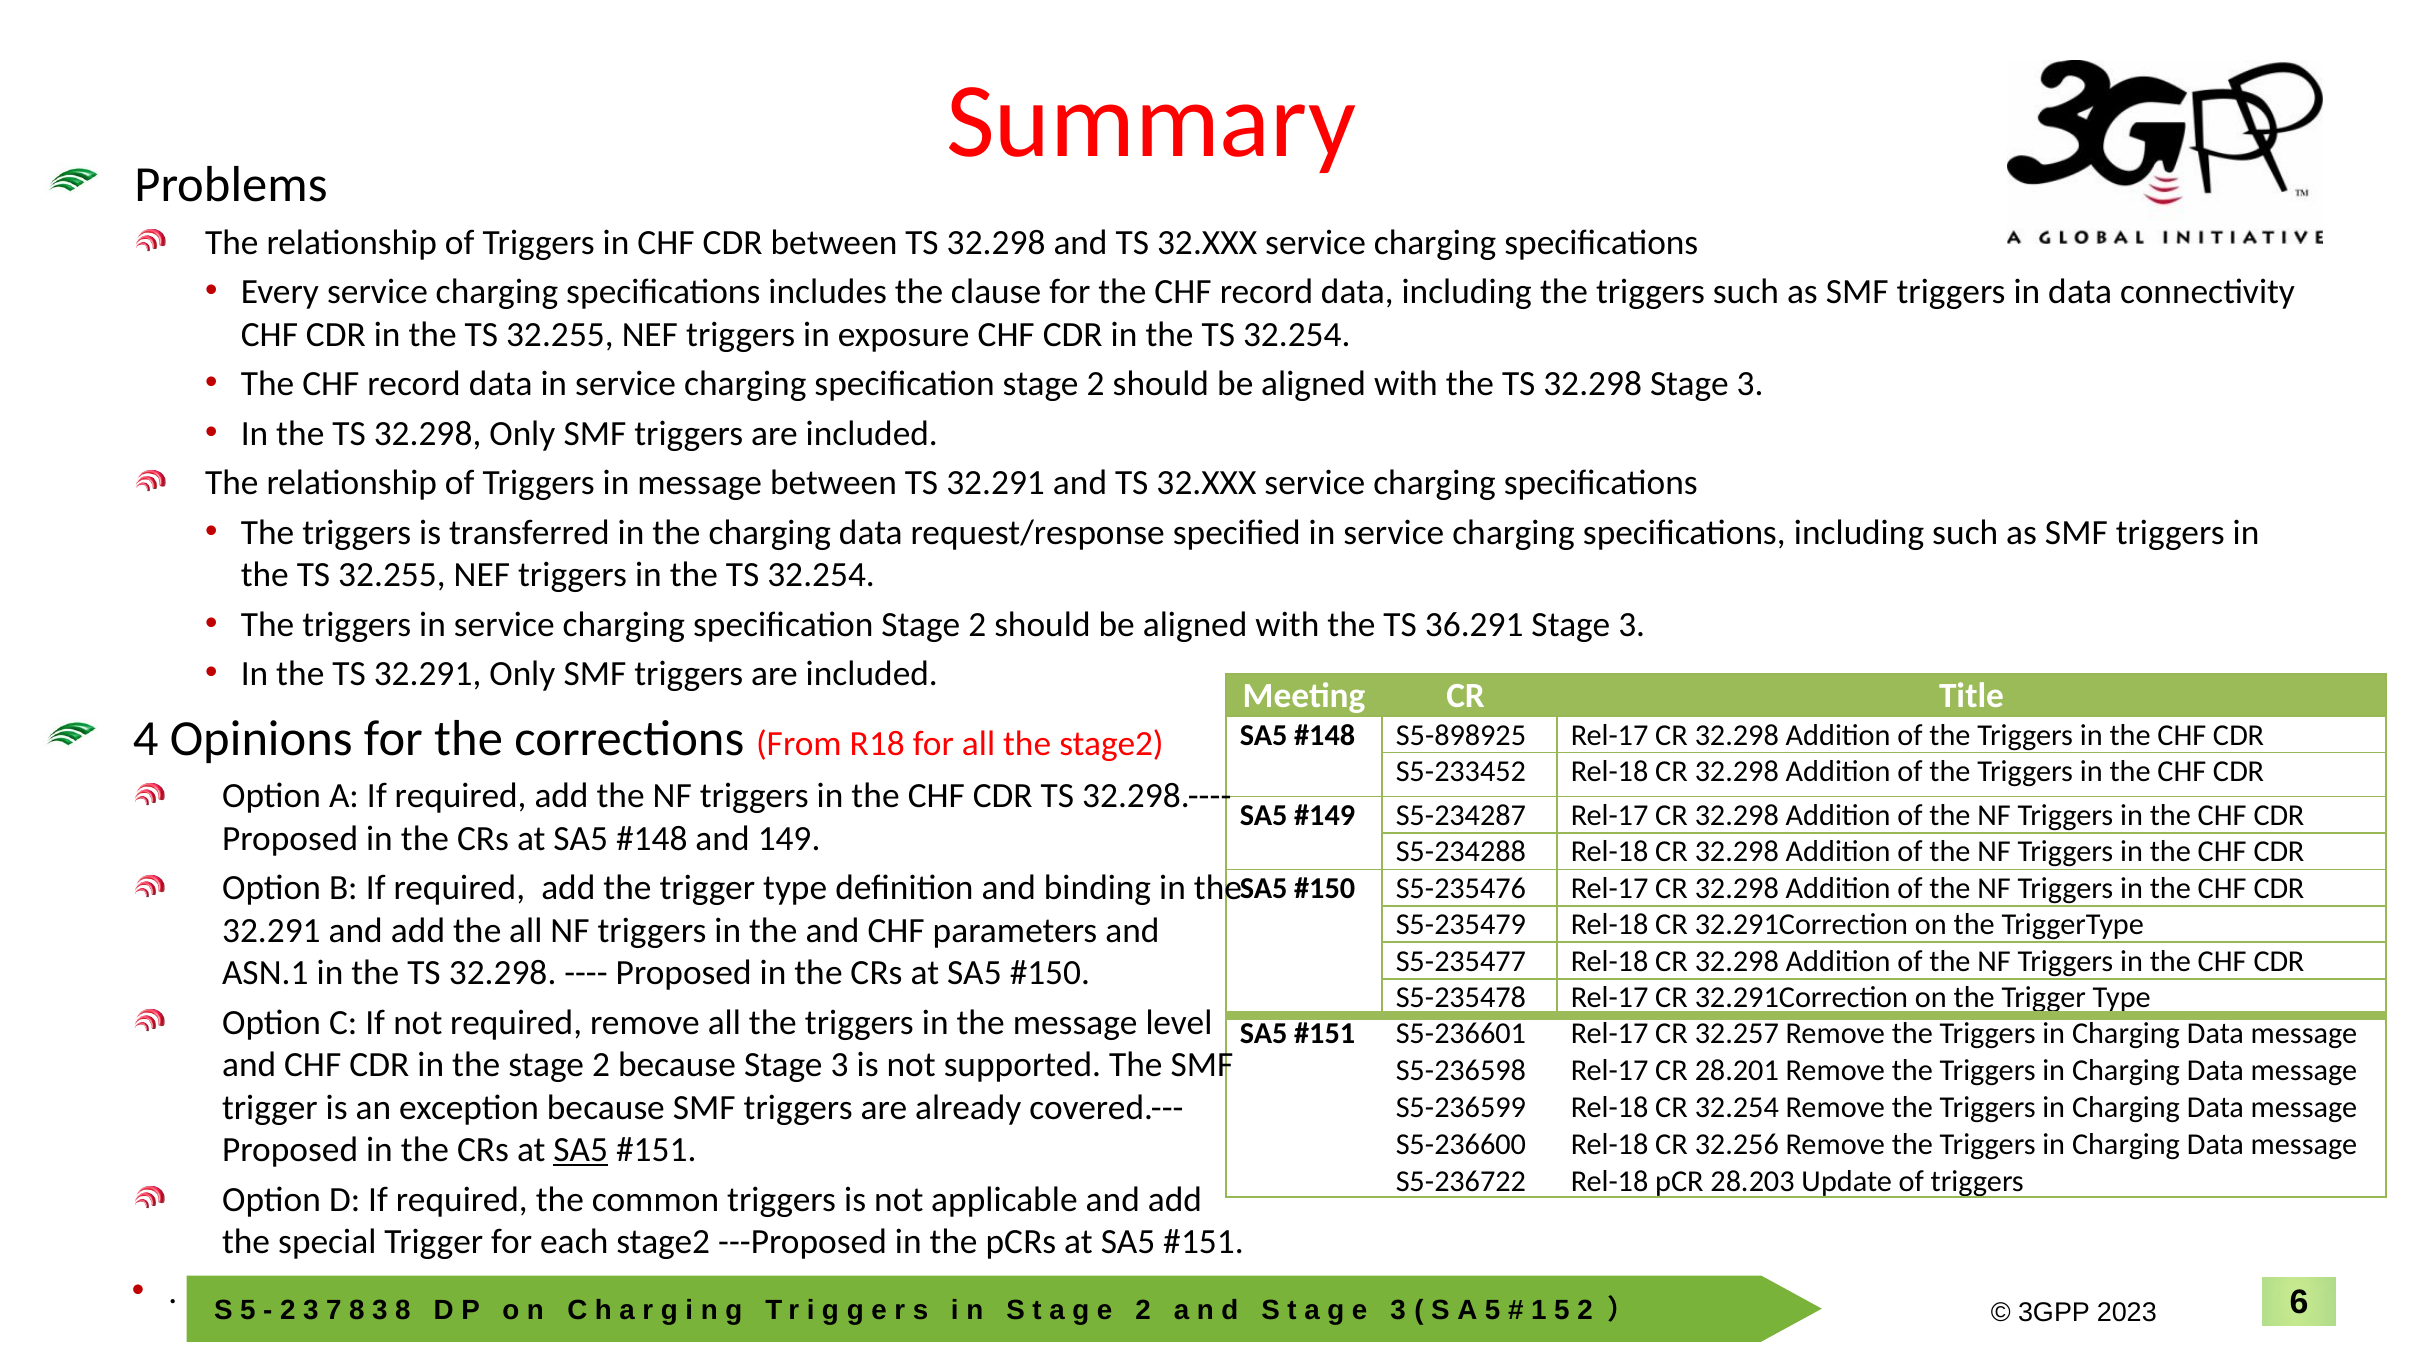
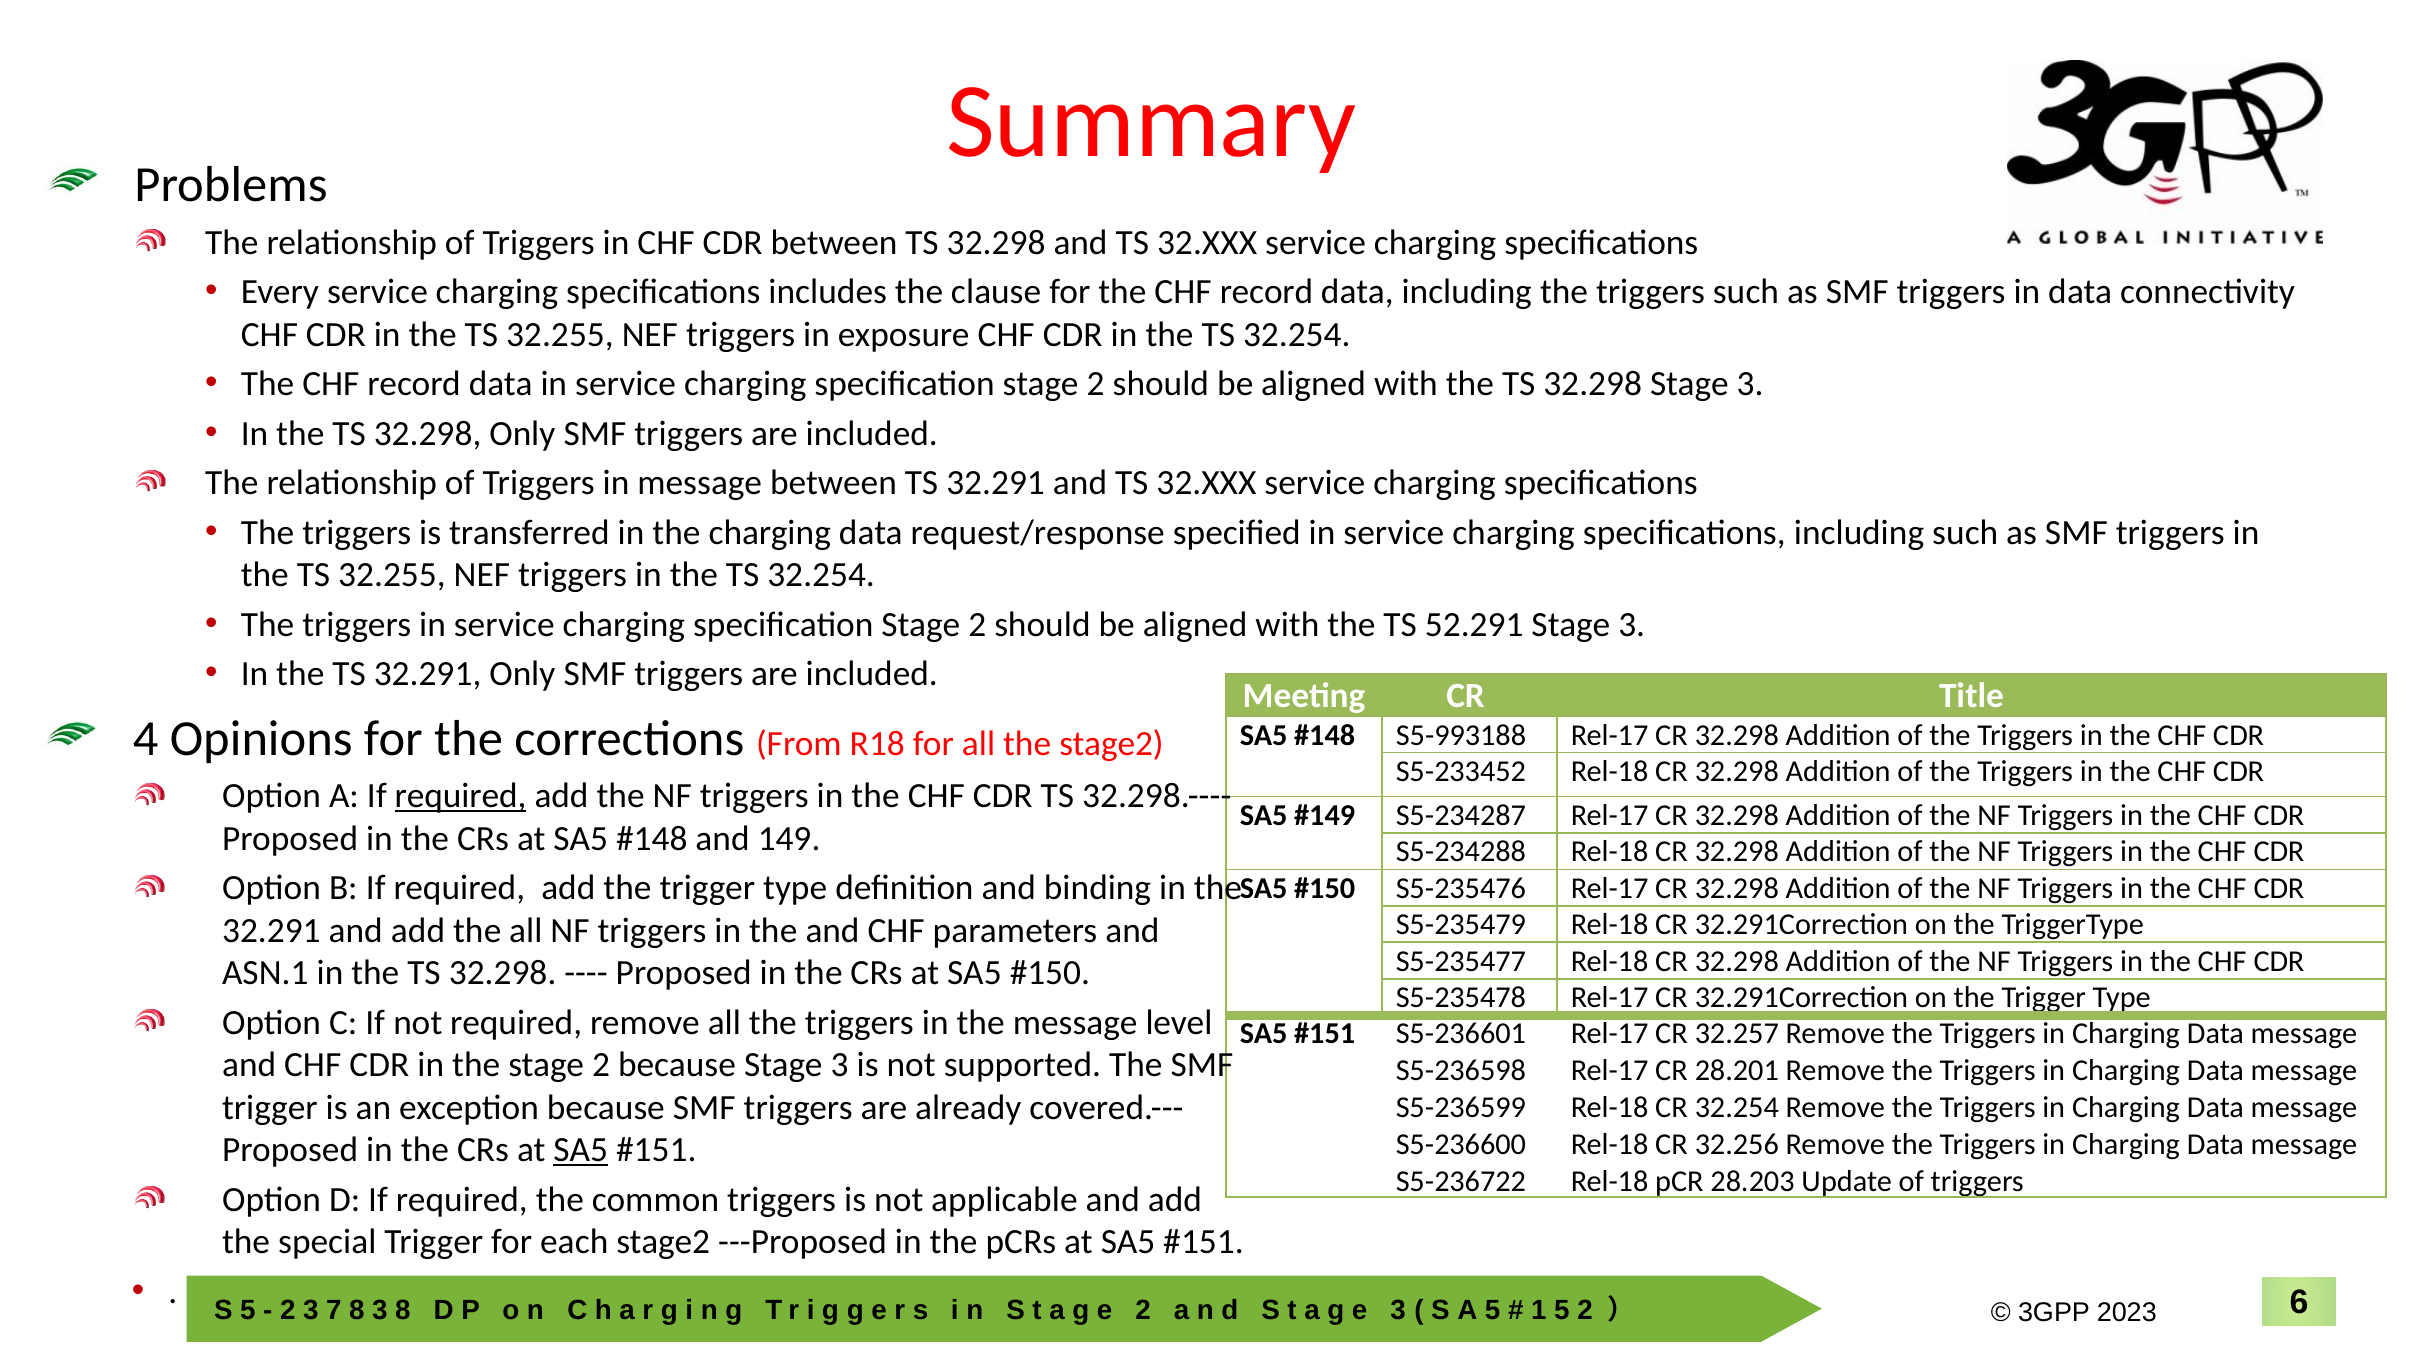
36.291: 36.291 -> 52.291
S5-898925: S5-898925 -> S5-993188
required at (461, 796) underline: none -> present
